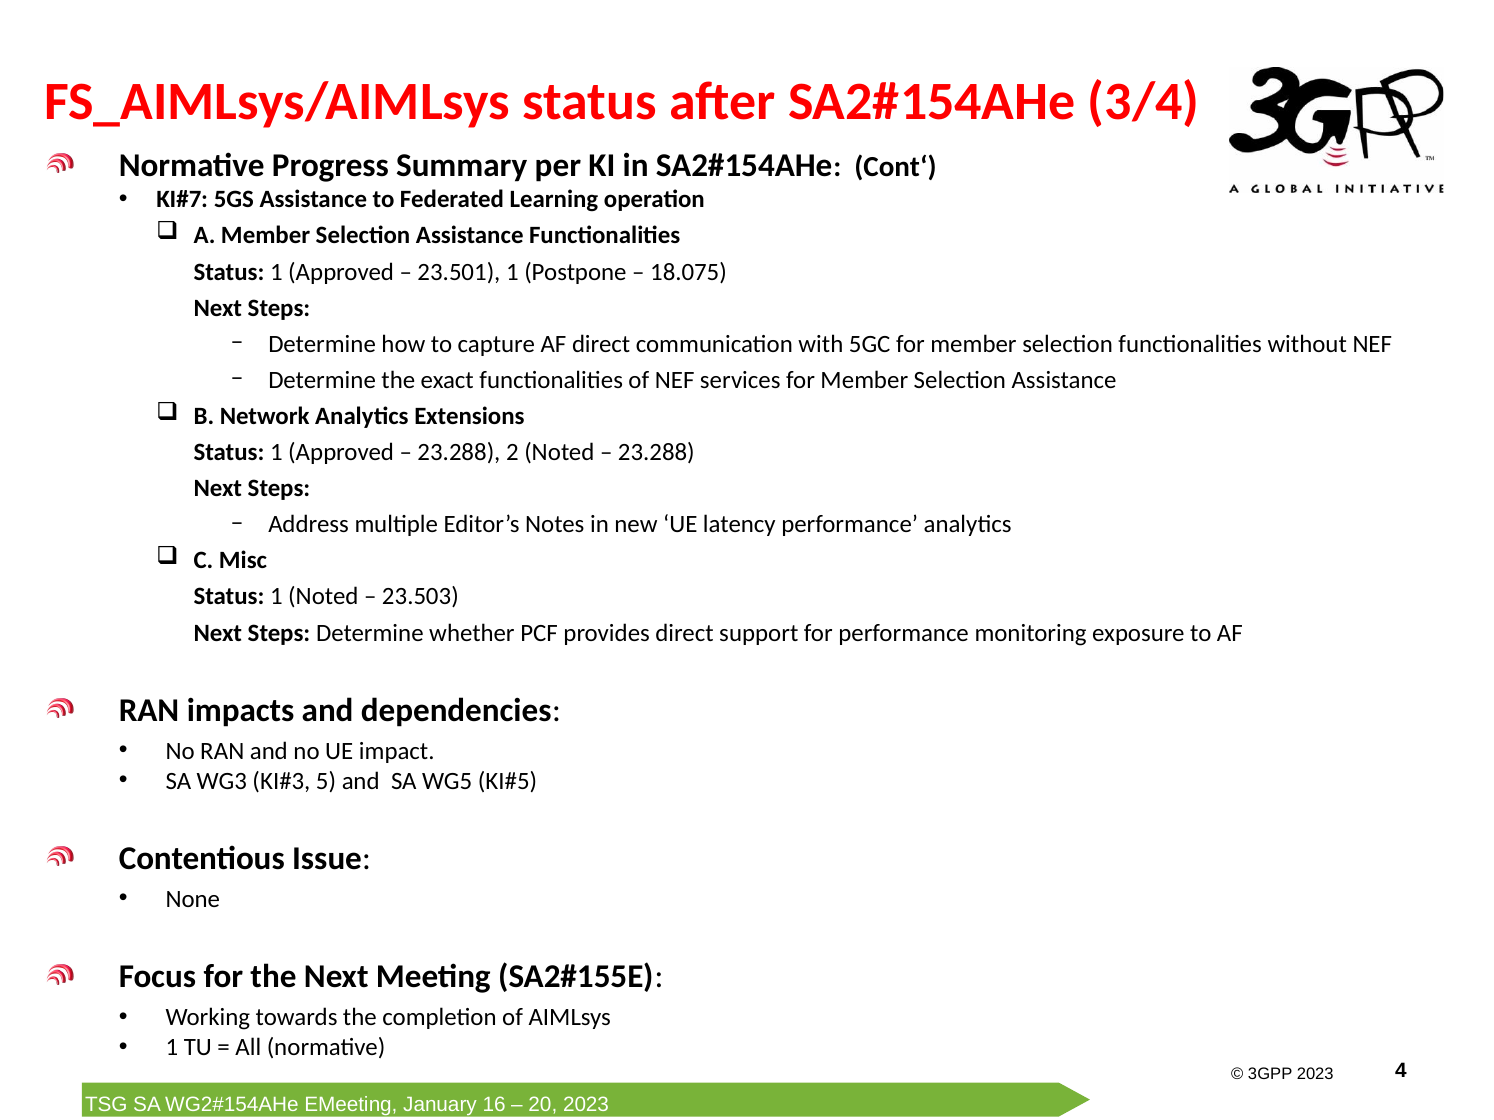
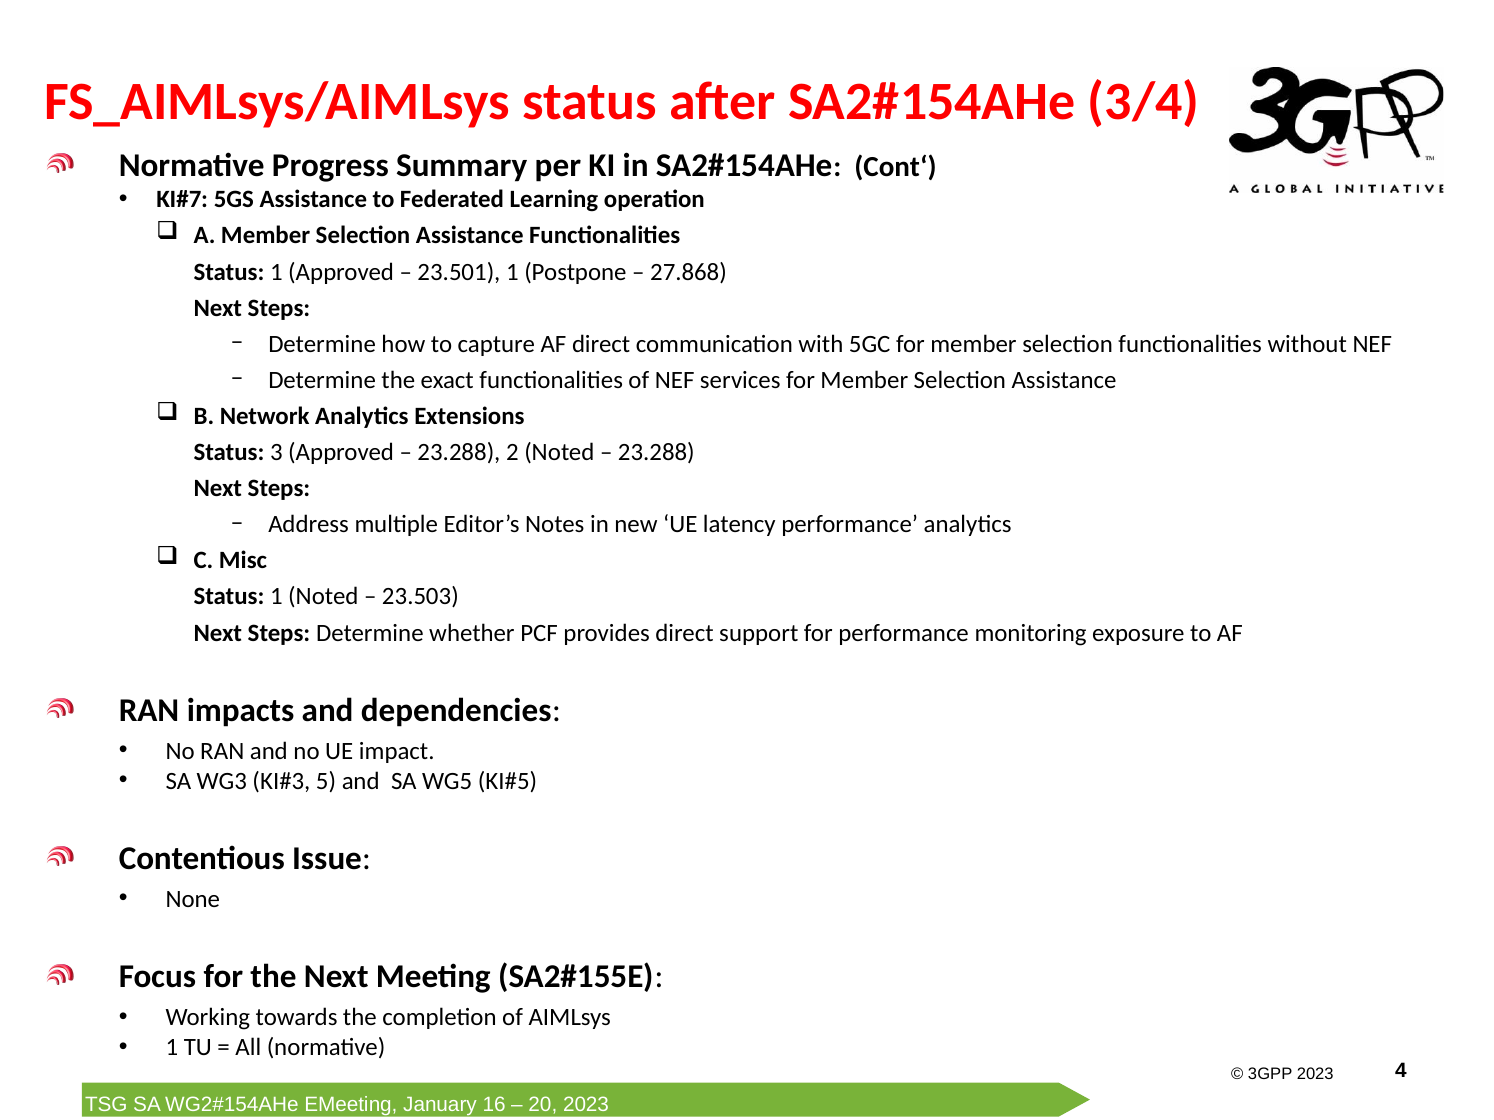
18.075: 18.075 -> 27.868
1 at (276, 453): 1 -> 3
